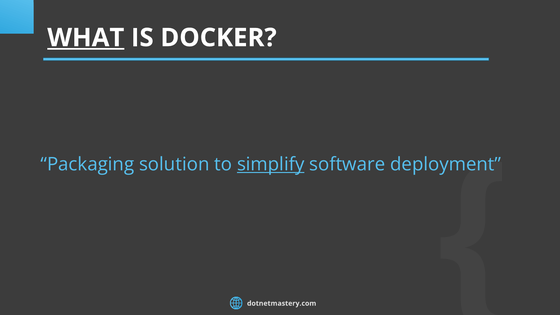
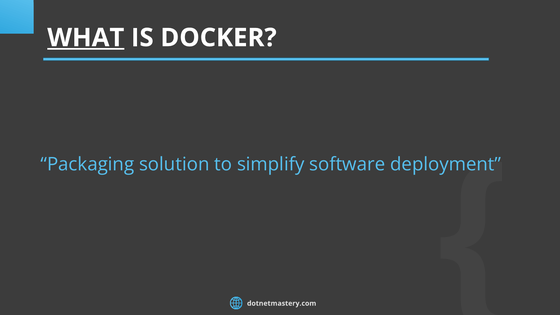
simplify underline: present -> none
